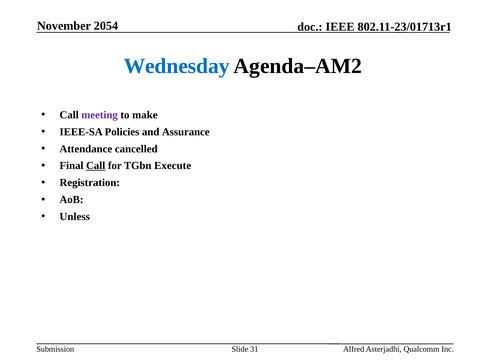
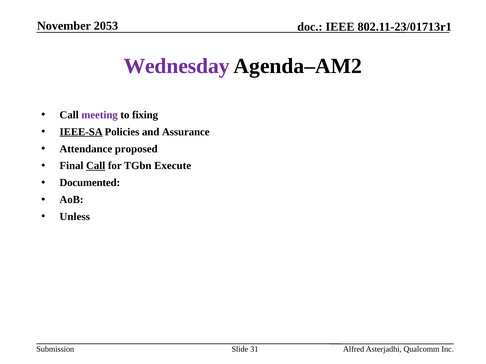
2054: 2054 -> 2053
Wednesday colour: blue -> purple
make: make -> fixing
IEEE-SA underline: none -> present
cancelled: cancelled -> proposed
Registration: Registration -> Documented
